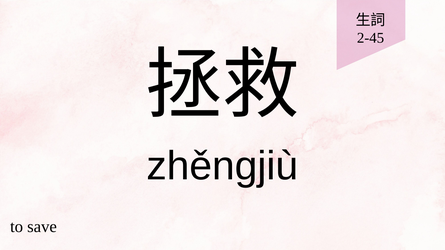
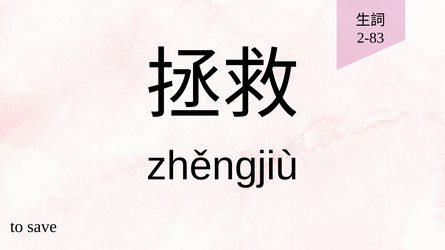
2-45: 2-45 -> 2-83
